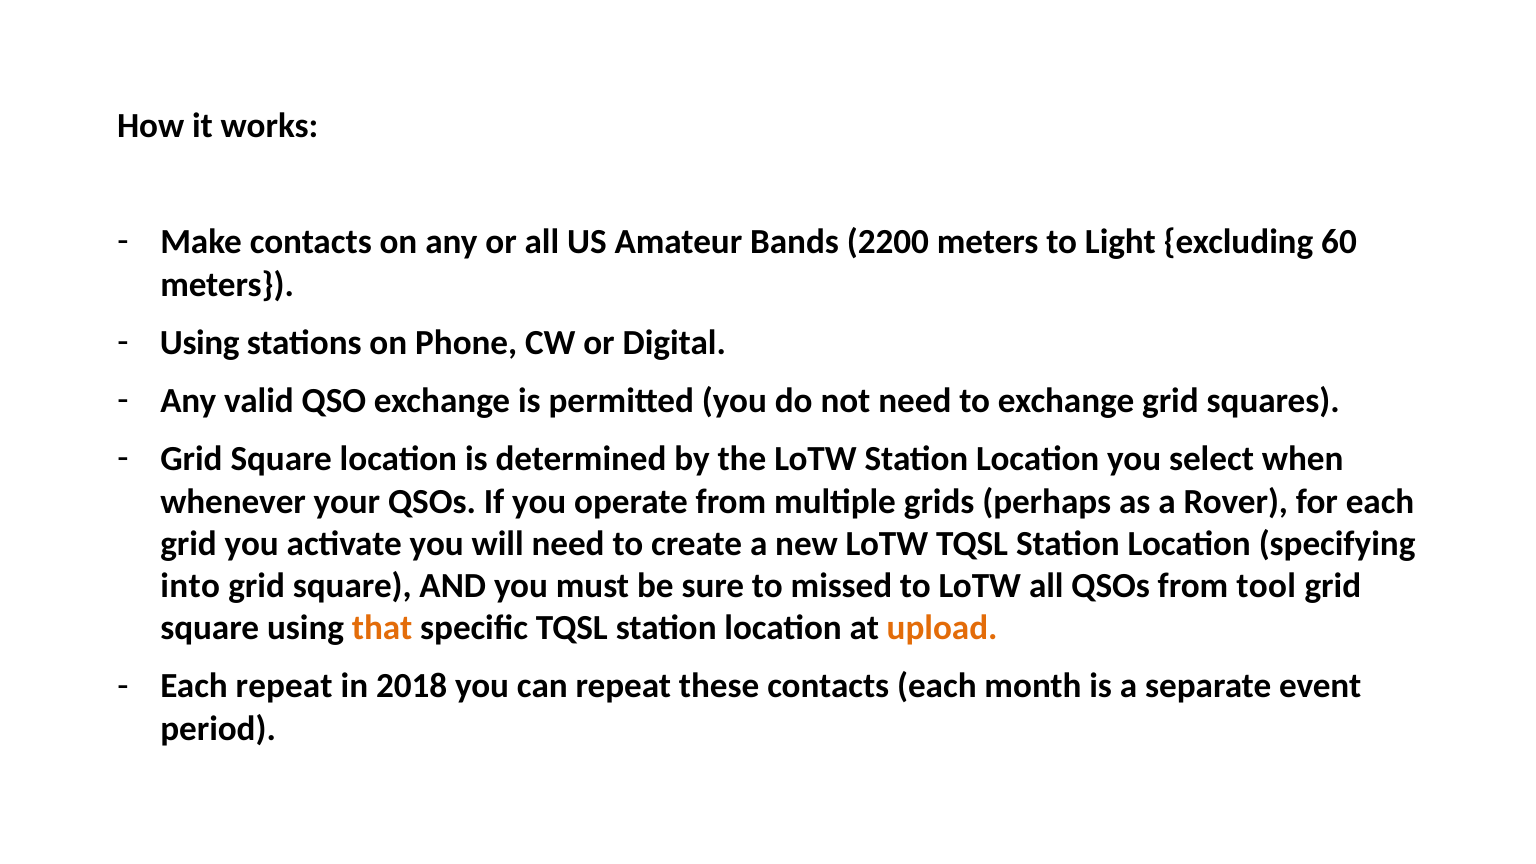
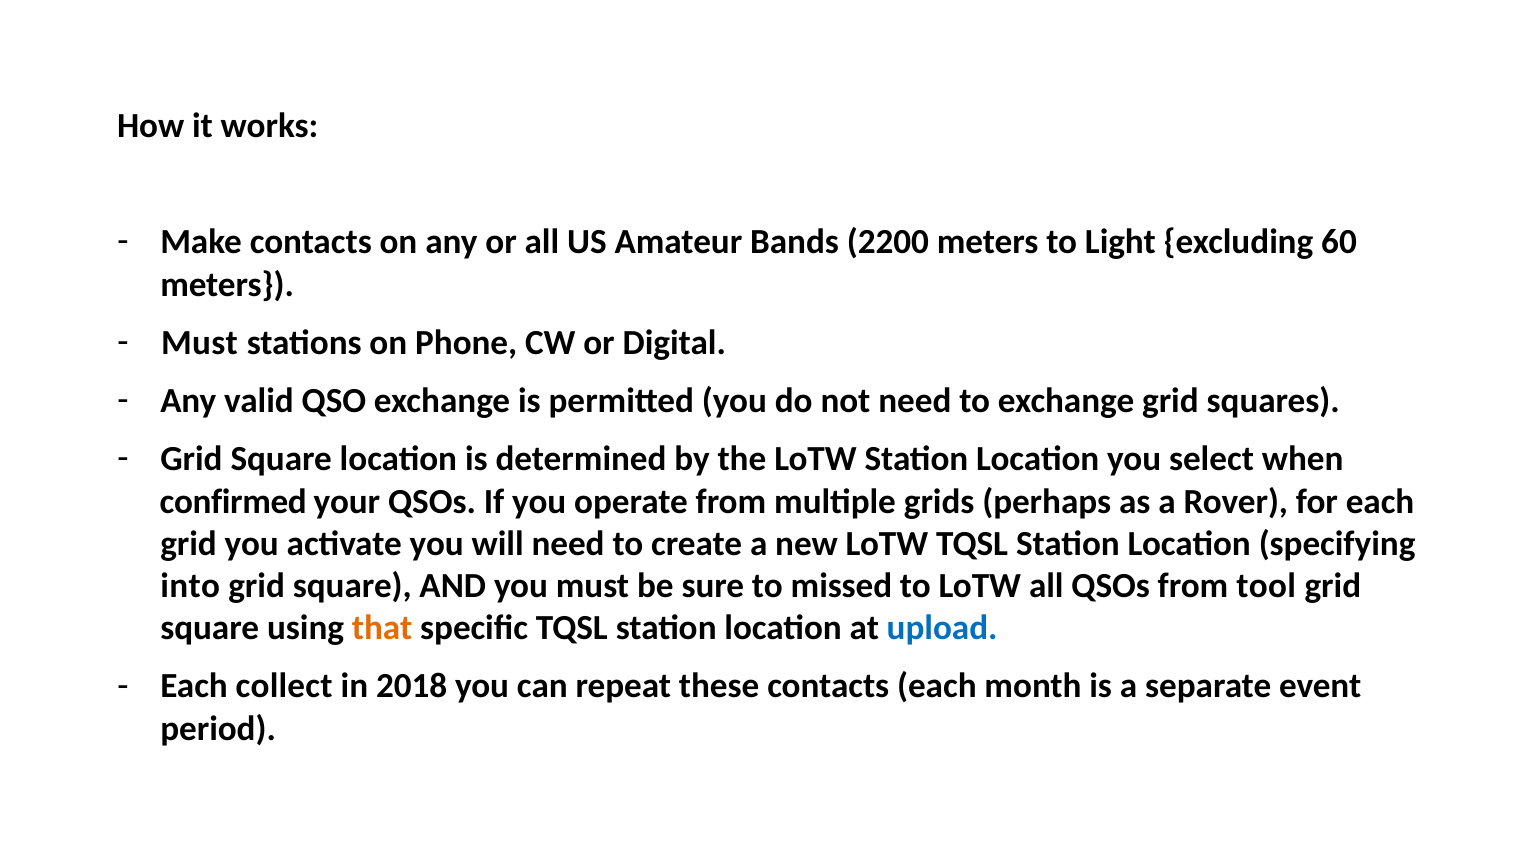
Using at (200, 343): Using -> Must
whenever: whenever -> confirmed
upload colour: orange -> blue
Each repeat: repeat -> collect
